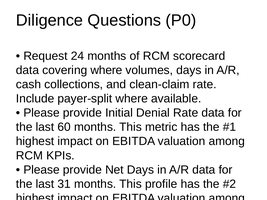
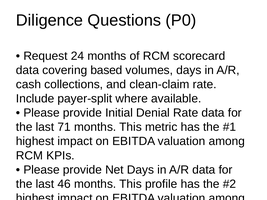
covering where: where -> based
60: 60 -> 71
31: 31 -> 46
